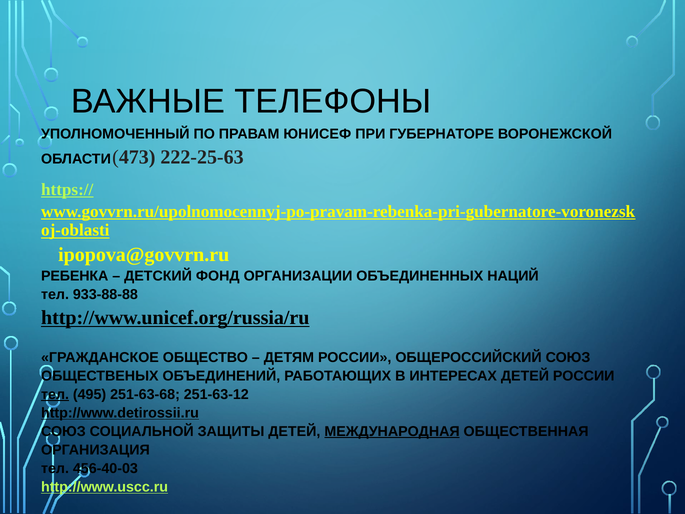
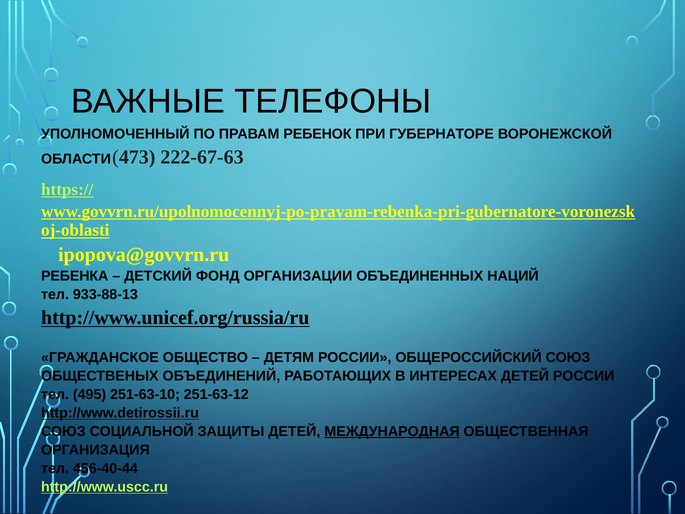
ЮНИСЕФ: ЮНИСЕФ -> РЕБЕНОК
222-25-63: 222-25-63 -> 222-67-63
933-88-88: 933-88-88 -> 933-88-13
тел at (55, 394) underline: present -> none
251-63-68: 251-63-68 -> 251-63-10
456-40-03: 456-40-03 -> 456-40-44
